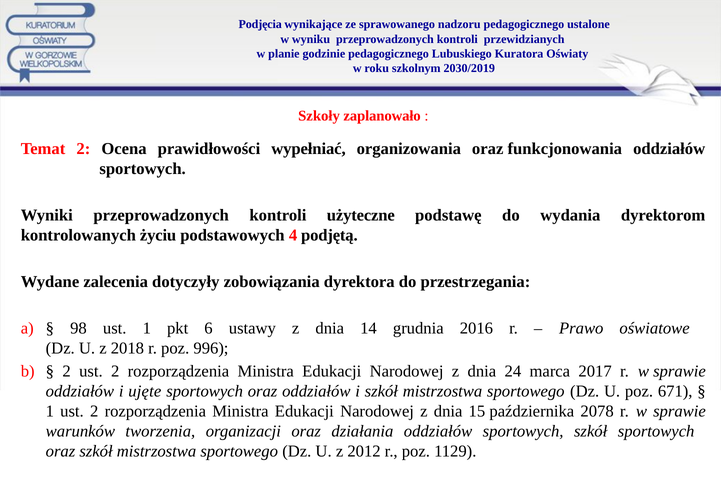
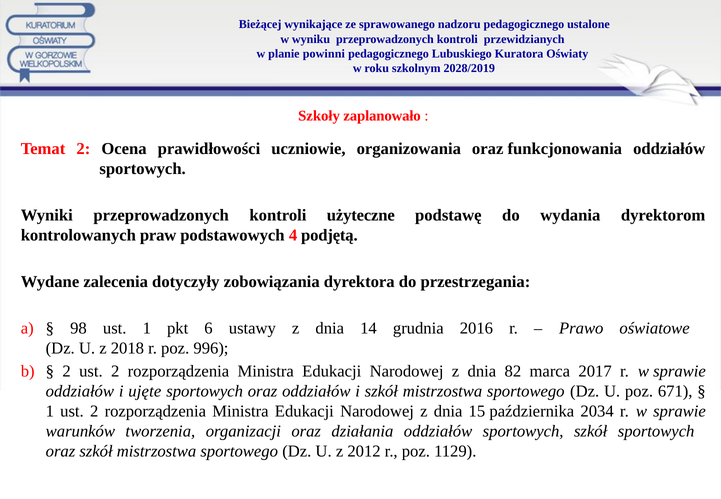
Podjęcia: Podjęcia -> Bieżącej
godzinie: godzinie -> powinni
2030/2019: 2030/2019 -> 2028/2019
wypełniać: wypełniać -> uczniowie
życiu: życiu -> praw
24: 24 -> 82
2078: 2078 -> 2034
